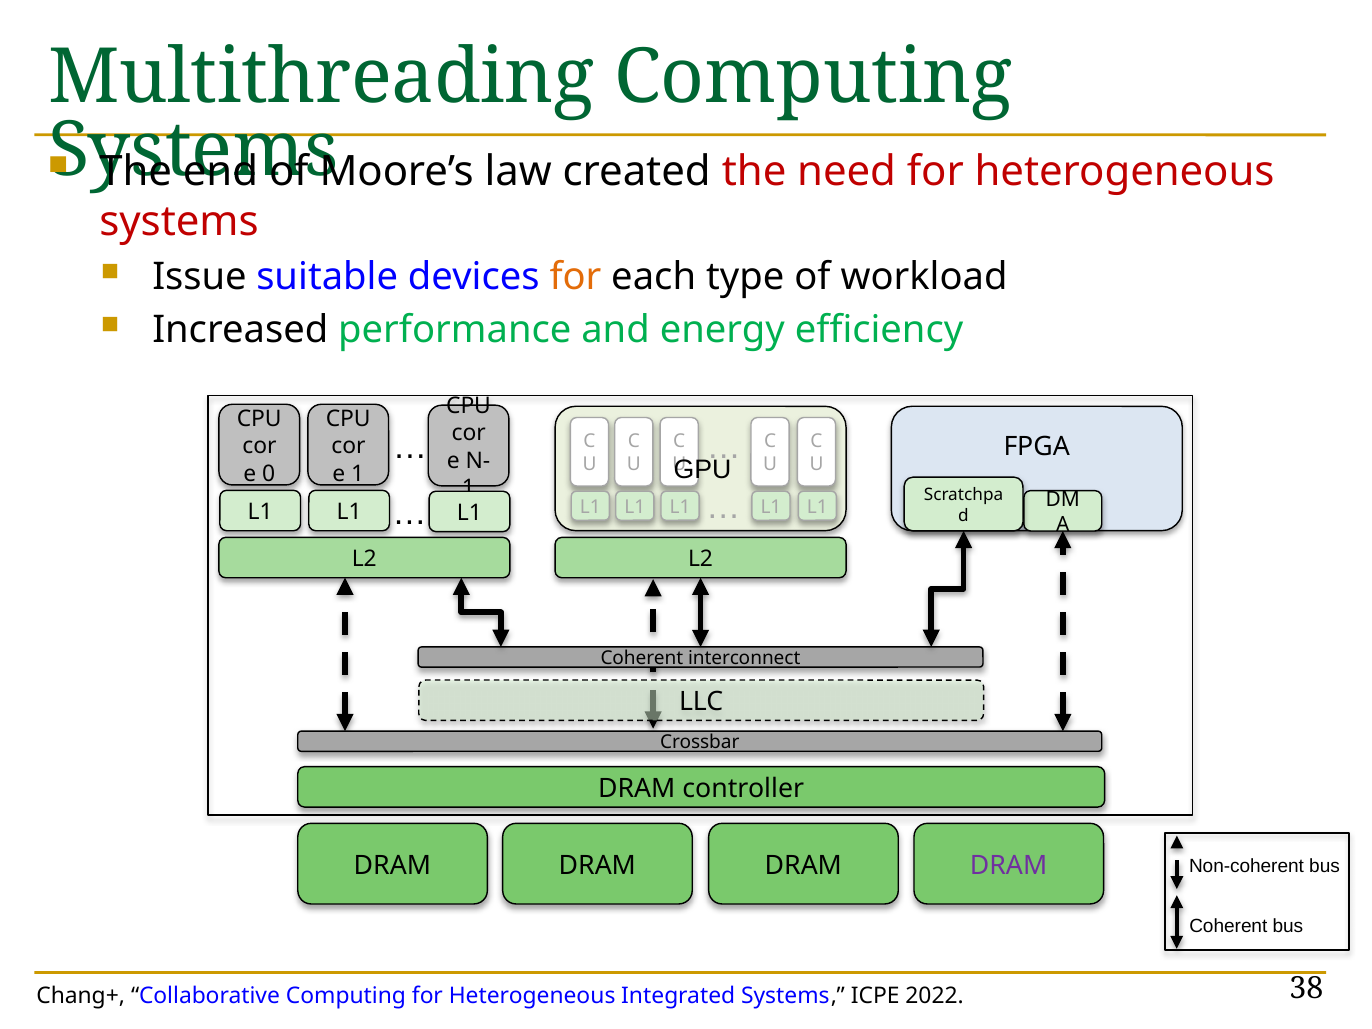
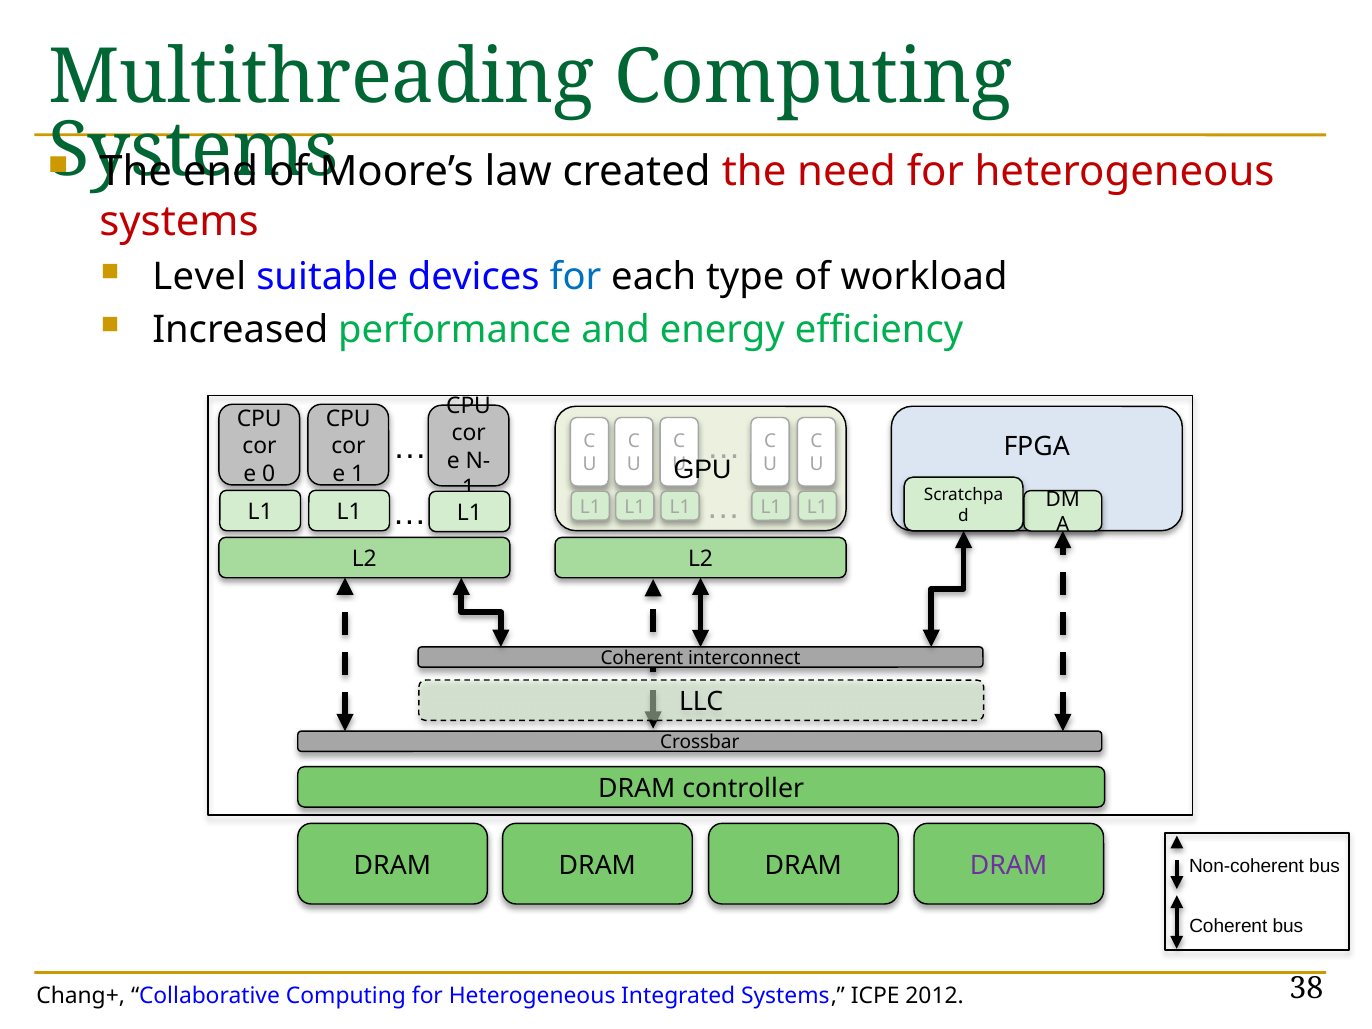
Issue: Issue -> Level
for at (575, 277) colour: orange -> blue
2022: 2022 -> 2012
